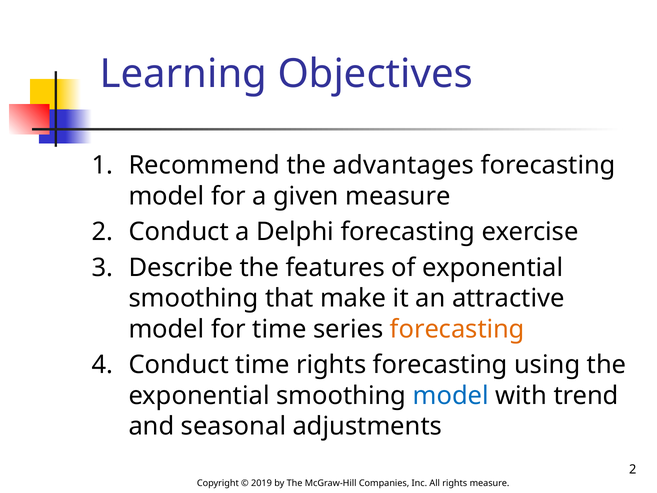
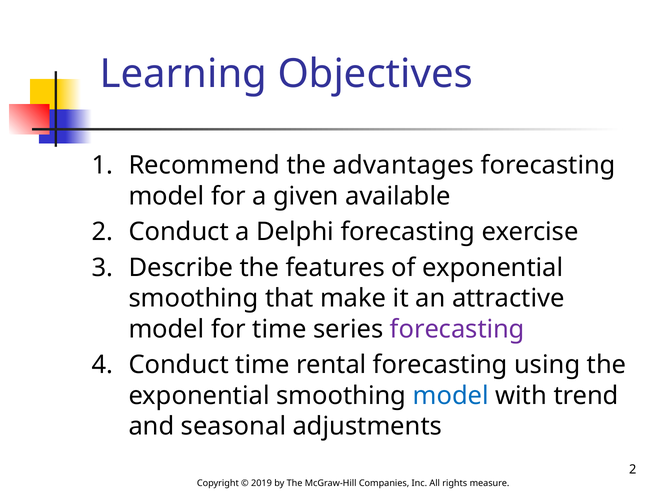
given measure: measure -> available
forecasting at (457, 329) colour: orange -> purple
time rights: rights -> rental
